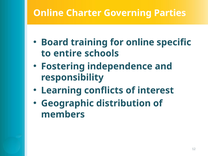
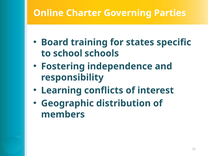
for online: online -> states
entire: entire -> school
